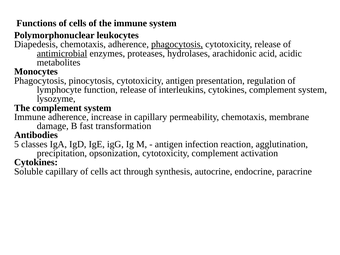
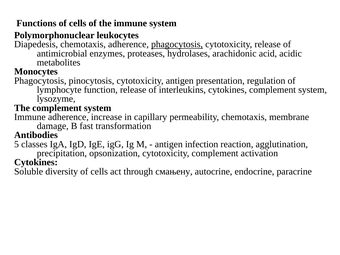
antimicrobial underline: present -> none
Soluble capillary: capillary -> diversity
synthesis: synthesis -> смањену
